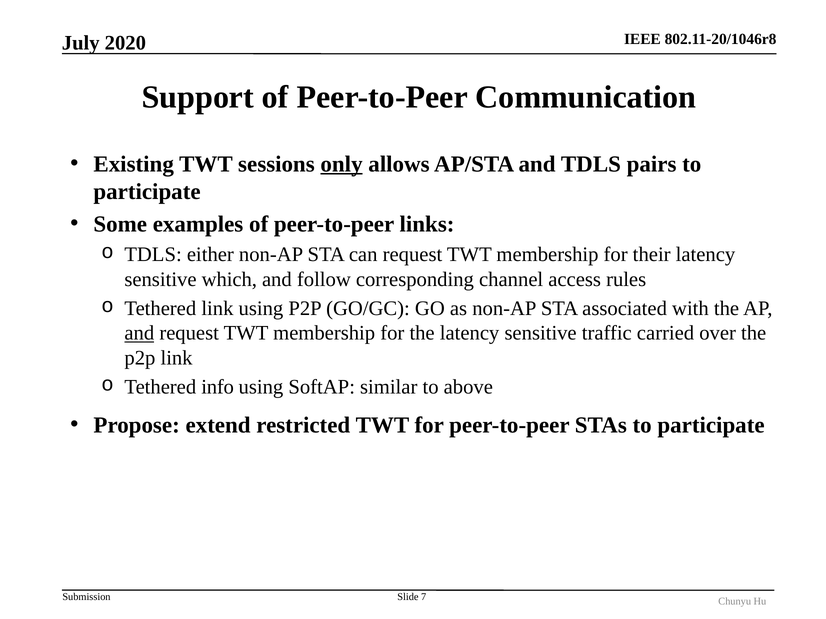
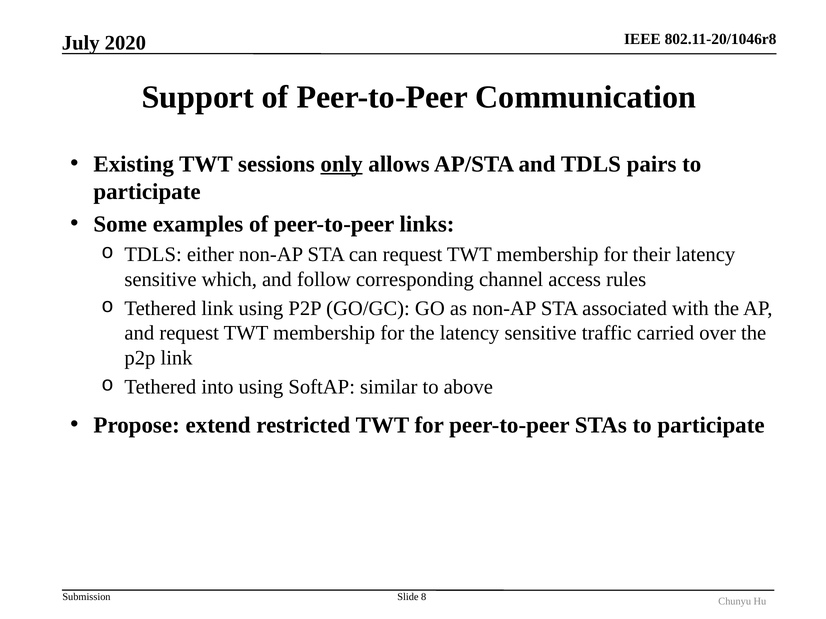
and at (139, 333) underline: present -> none
info: info -> into
7: 7 -> 8
